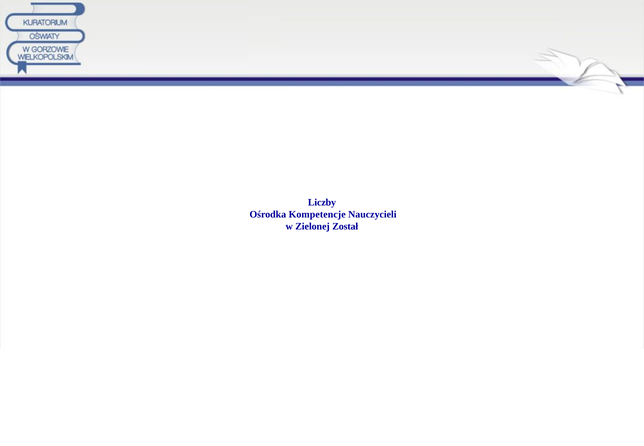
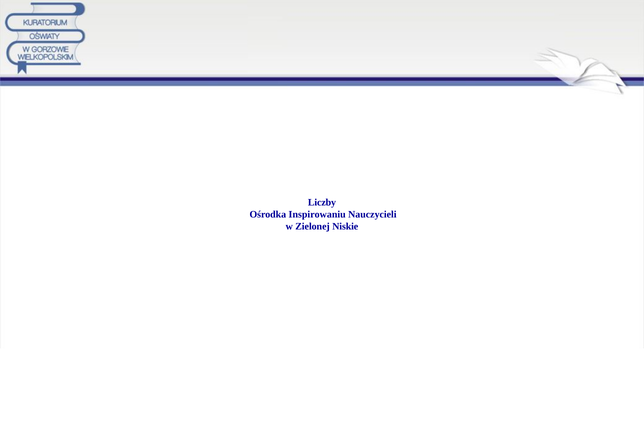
Kompetencje: Kompetencje -> Inspirowaniu
Został: Został -> Niskie
